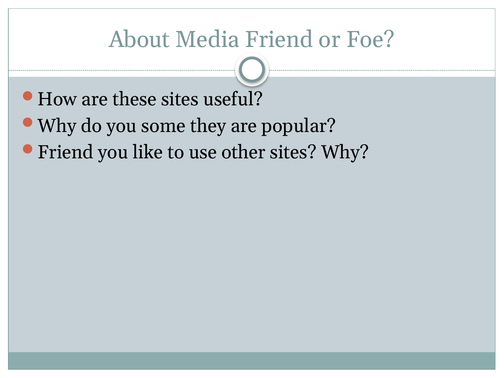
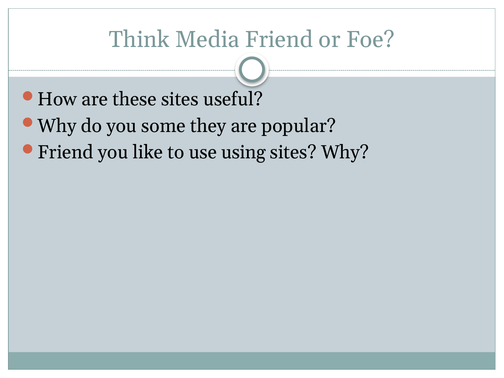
About: About -> Think
other: other -> using
